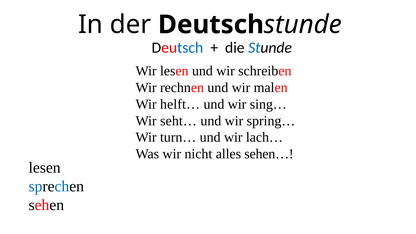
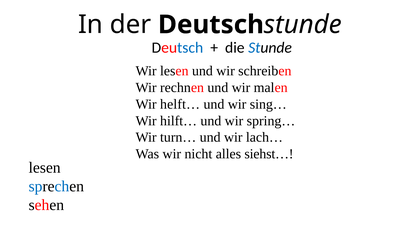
seht…: seht… -> hilft…
sehen…: sehen… -> siehst…
